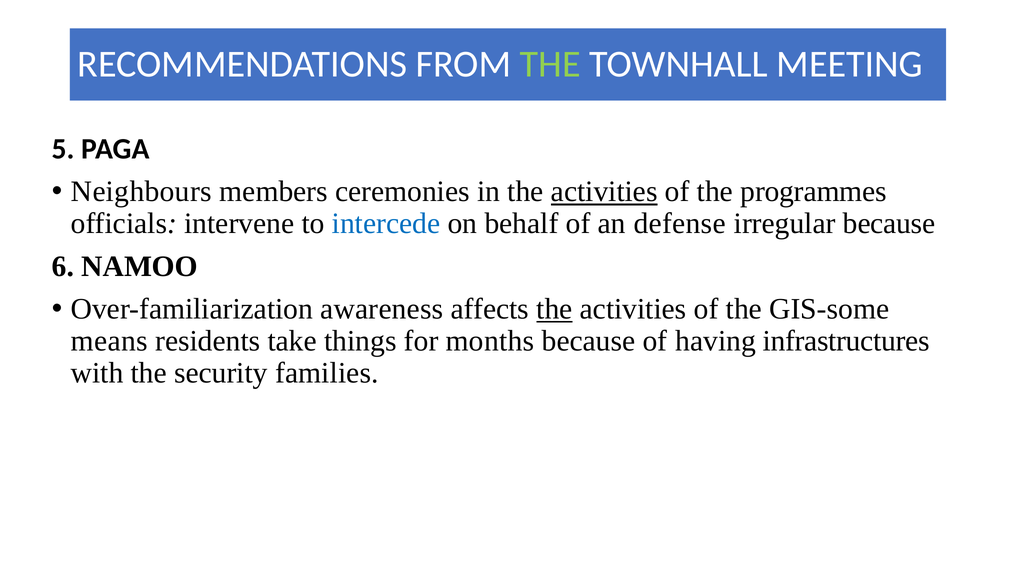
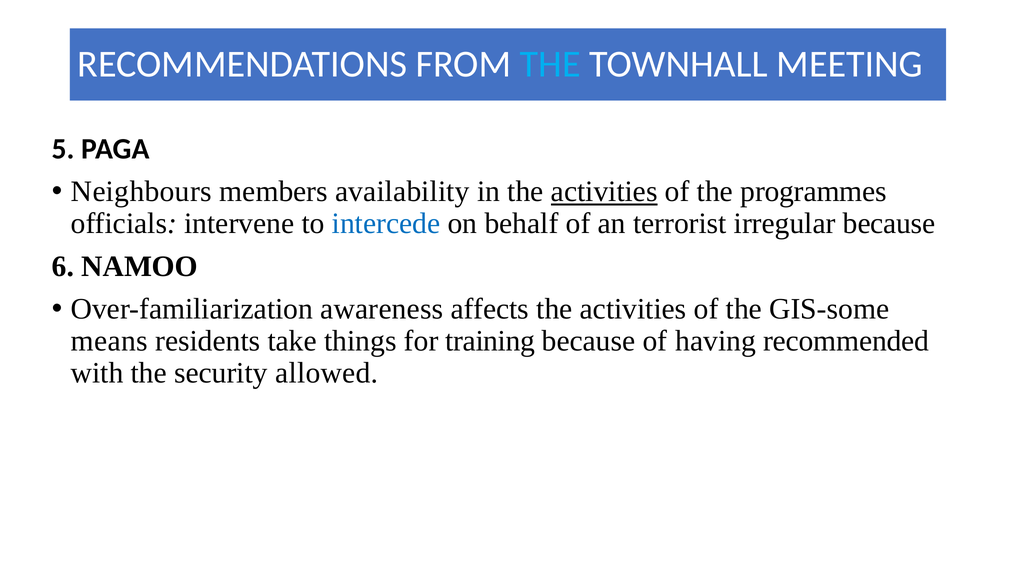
THE at (550, 64) colour: light green -> light blue
ceremonies: ceremonies -> availability
defense: defense -> terrorist
the at (554, 309) underline: present -> none
months: months -> training
infrastructures: infrastructures -> recommended
families: families -> allowed
